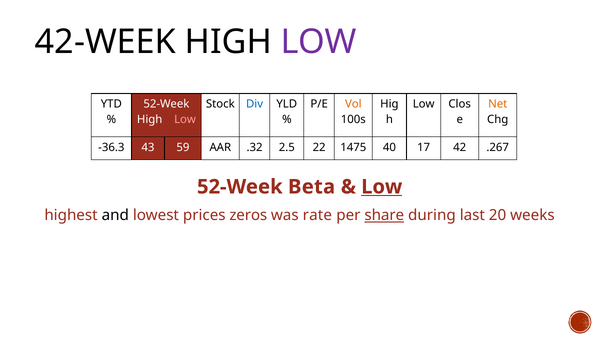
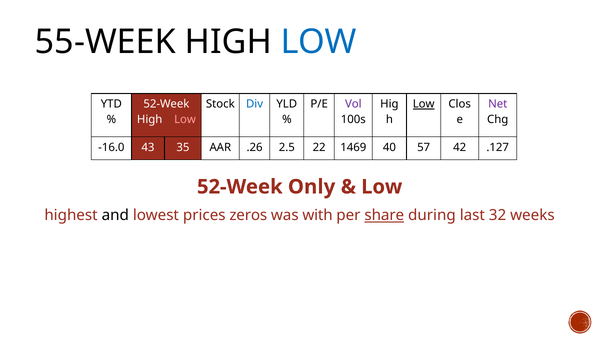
42-WEEK: 42-WEEK -> 55-WEEK
LOW at (319, 42) colour: purple -> blue
Vol colour: orange -> purple
Low at (424, 104) underline: none -> present
Net colour: orange -> purple
-36.3: -36.3 -> -16.0
59: 59 -> 35
.32: .32 -> .26
1475: 1475 -> 1469
17: 17 -> 57
.267: .267 -> .127
Beta: Beta -> Only
Low at (382, 187) underline: present -> none
rate: rate -> with
20: 20 -> 32
